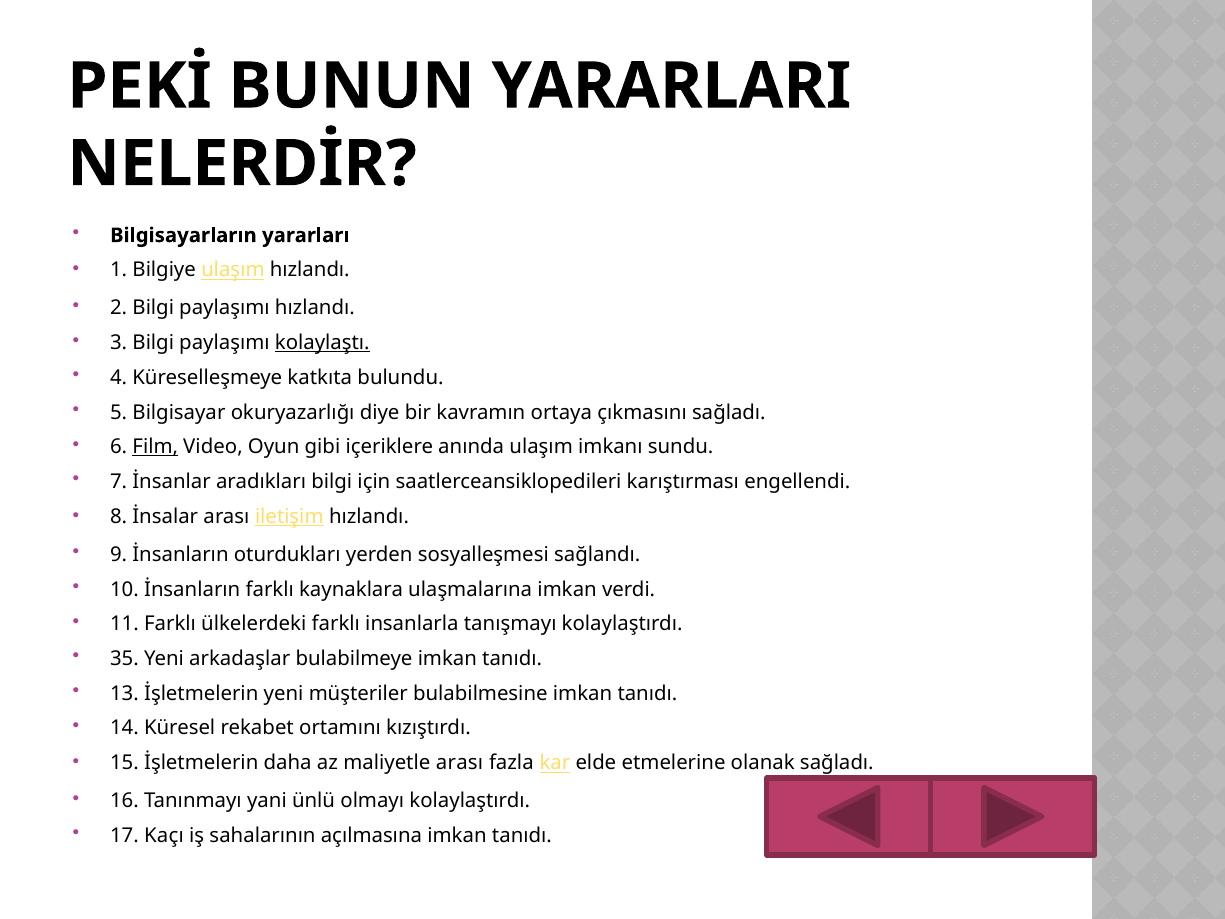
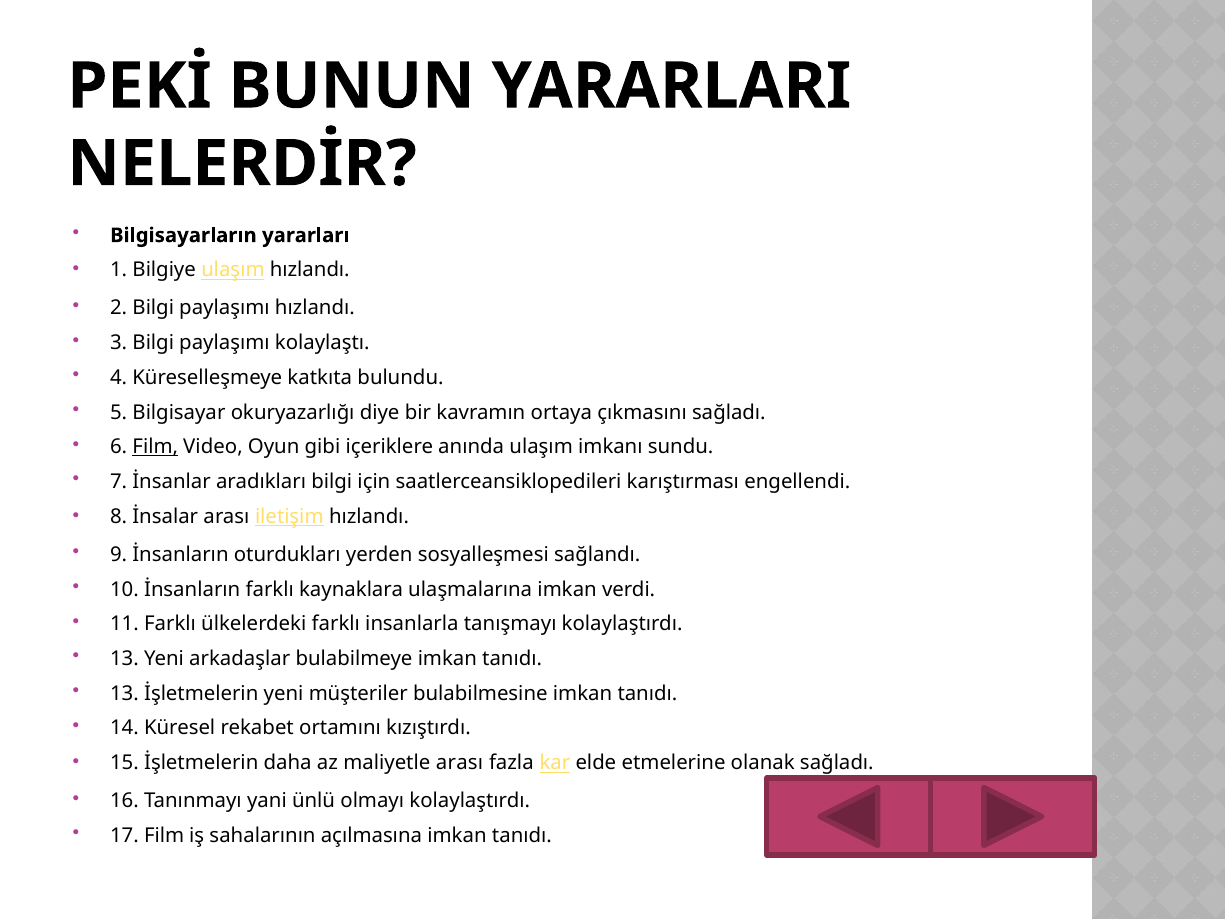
kolaylaştı underline: present -> none
35 at (124, 659): 35 -> 13
17 Kaçı: Kaçı -> Film
